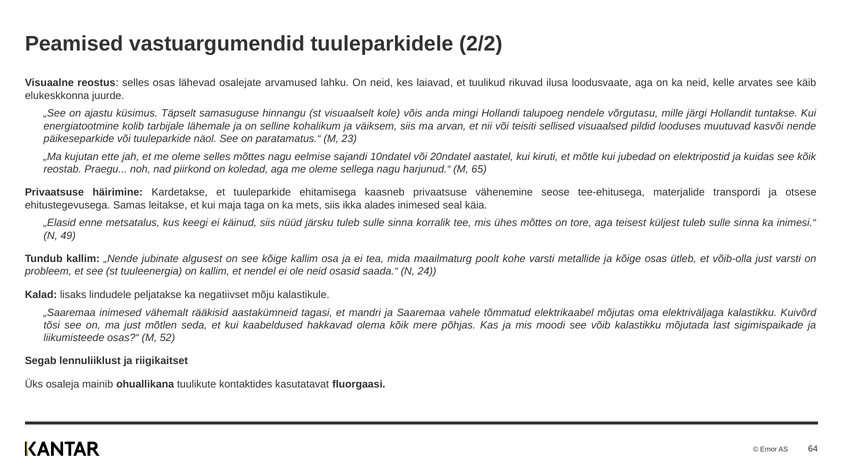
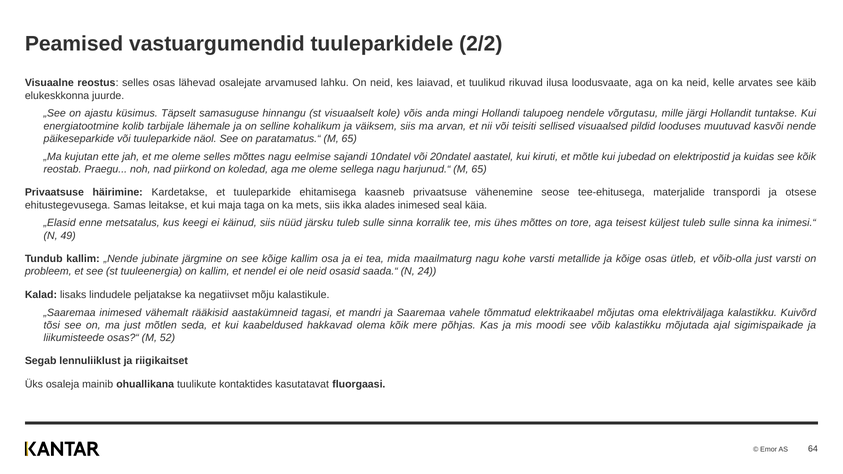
paratamatus.“ M 23: 23 -> 65
algusest: algusest -> järgmine
maailmaturg poolt: poolt -> nagu
last: last -> ajal
